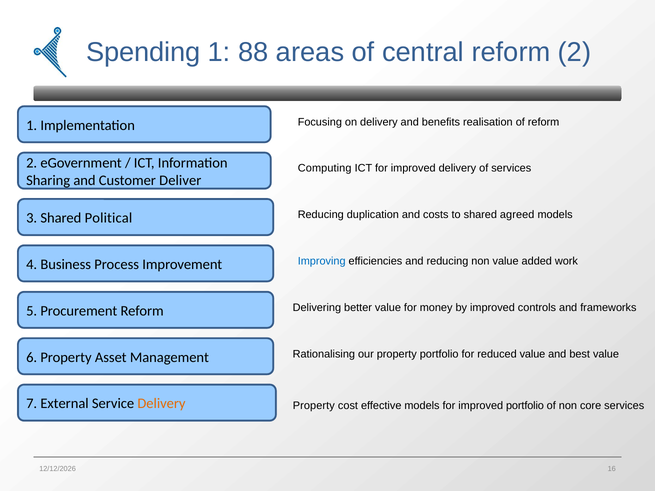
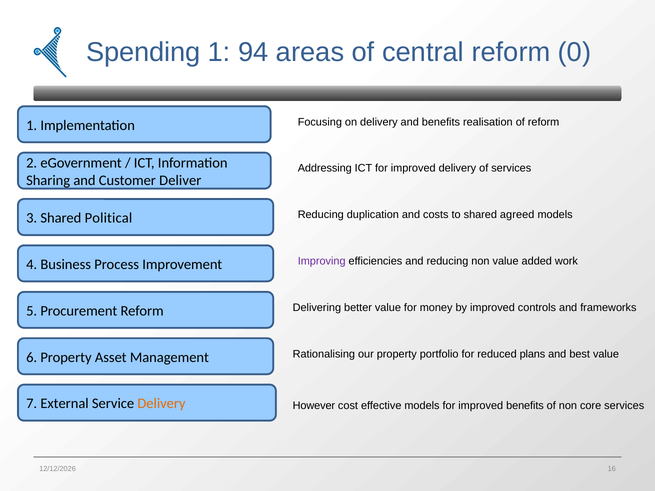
88: 88 -> 94
central reform 2: 2 -> 0
Computing: Computing -> Addressing
Improving colour: blue -> purple
reduced value: value -> plans
Property at (314, 406): Property -> However
improved portfolio: portfolio -> benefits
